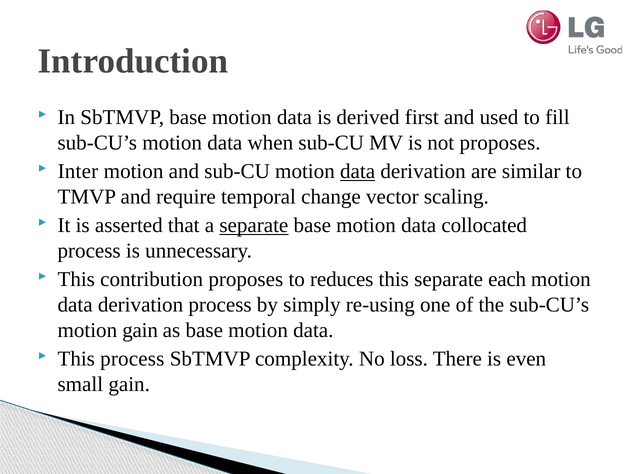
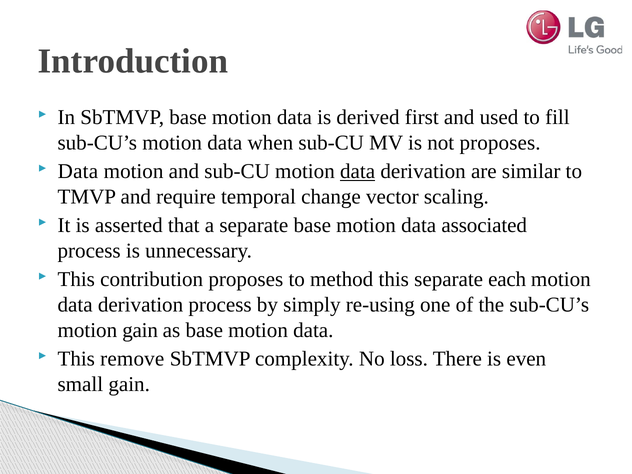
Inter at (78, 171): Inter -> Data
separate at (254, 225) underline: present -> none
collocated: collocated -> associated
reduces: reduces -> method
This process: process -> remove
